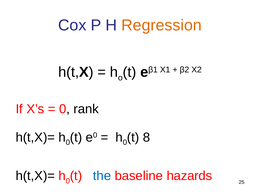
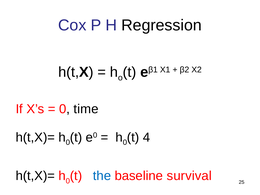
Regression colour: orange -> black
rank: rank -> time
8: 8 -> 4
hazards: hazards -> survival
